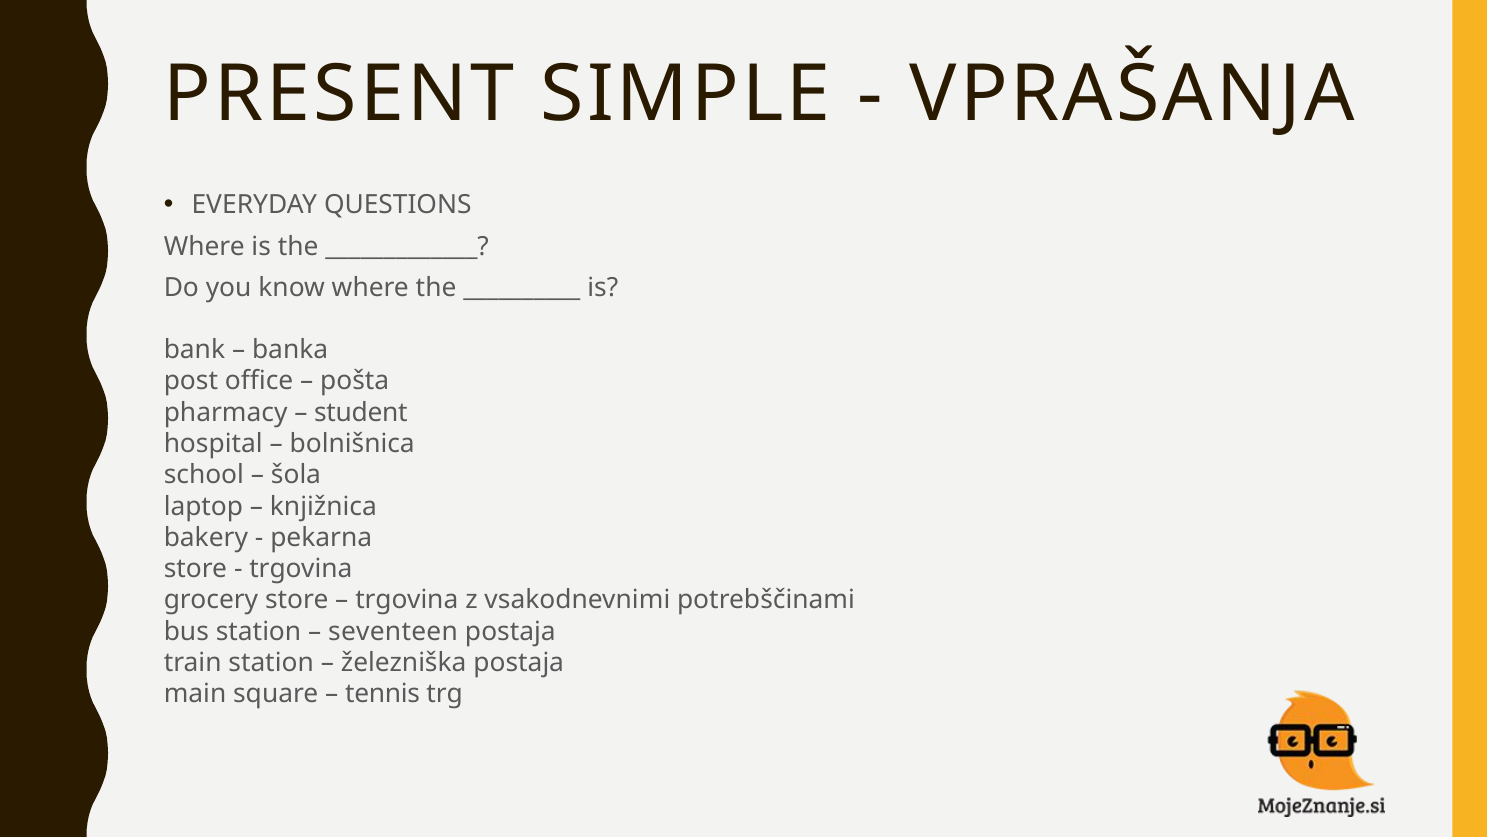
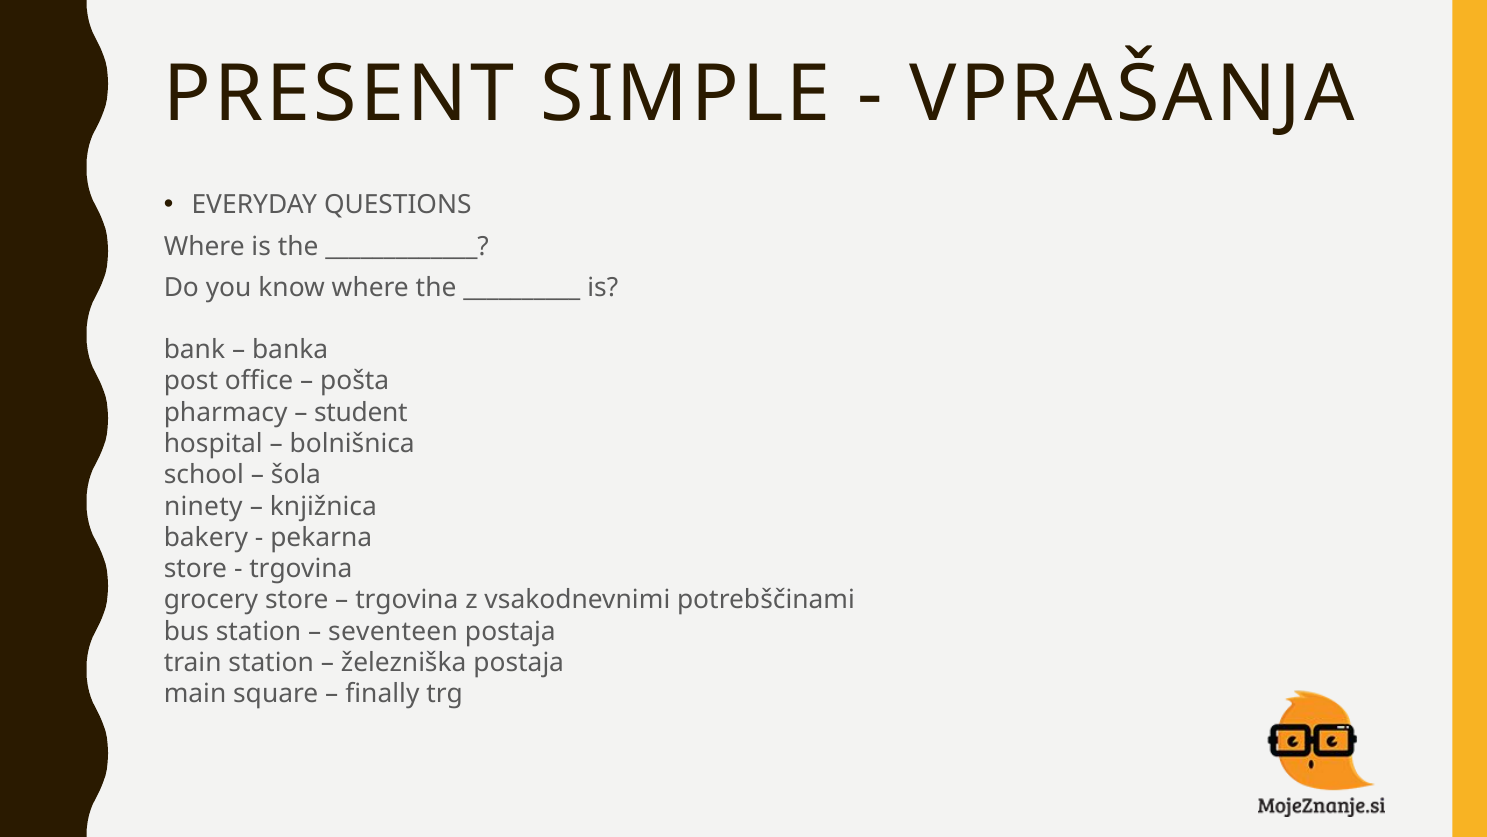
laptop: laptop -> ninety
tennis: tennis -> finally
